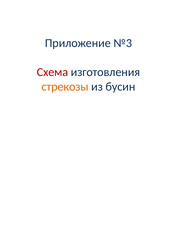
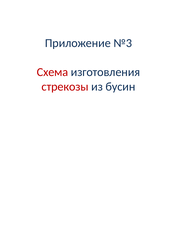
стрекозы colour: orange -> red
